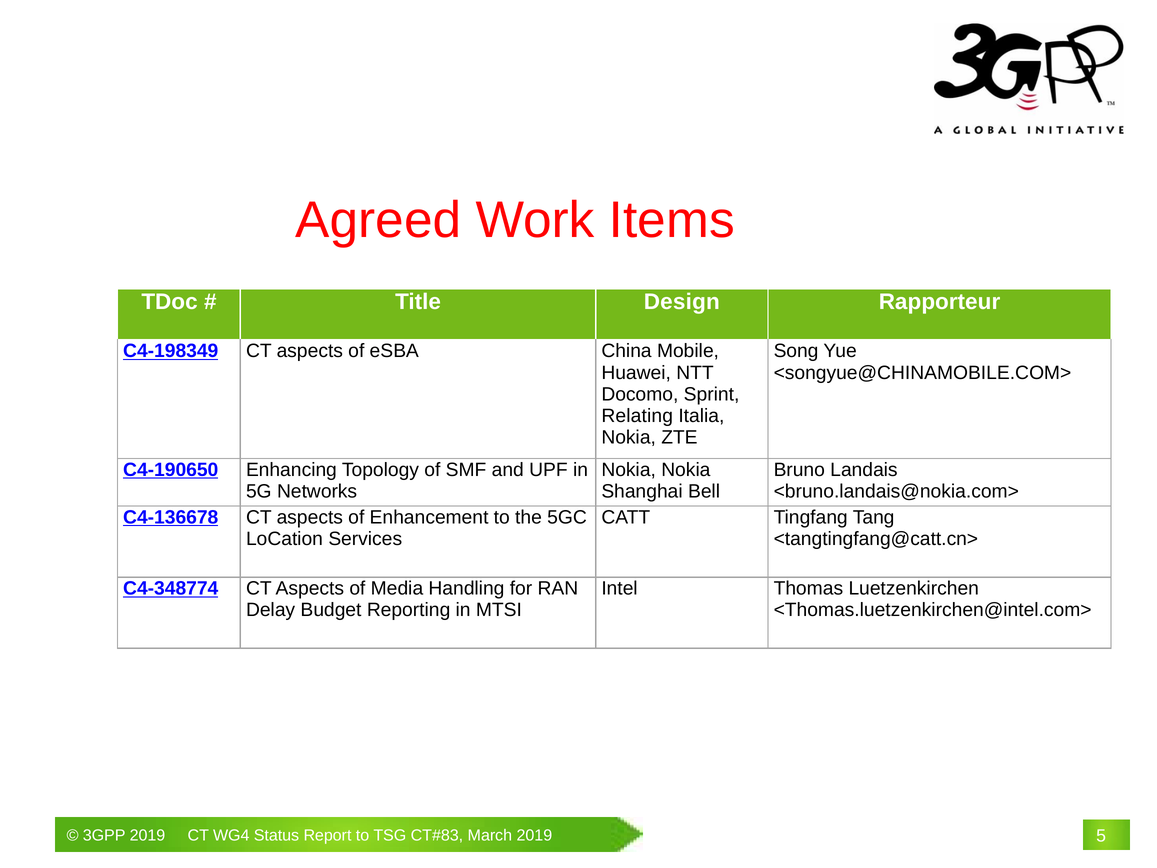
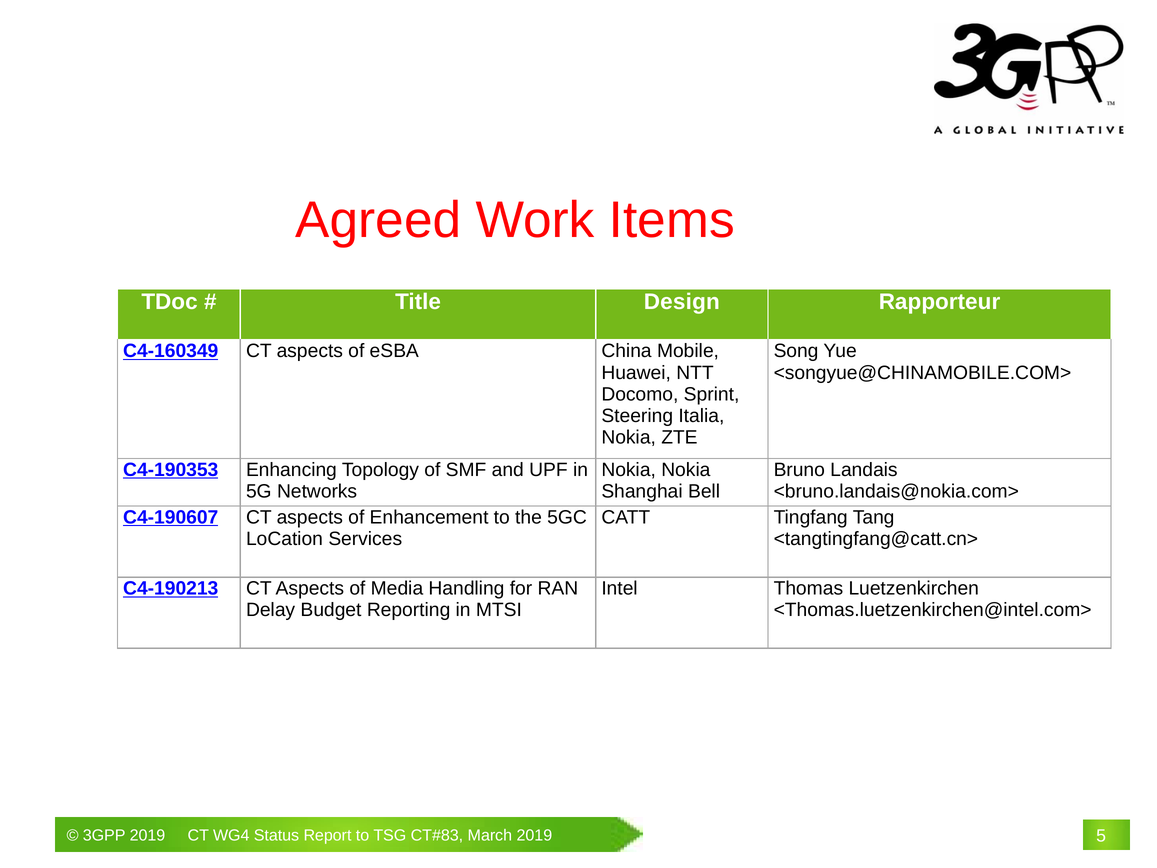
C4-198349: C4-198349 -> C4-160349
Relating: Relating -> Steering
C4-190650: C4-190650 -> C4-190353
C4-136678: C4-136678 -> C4-190607
C4-348774: C4-348774 -> C4-190213
